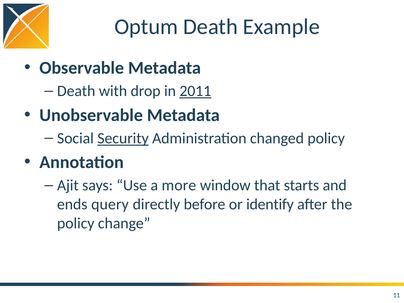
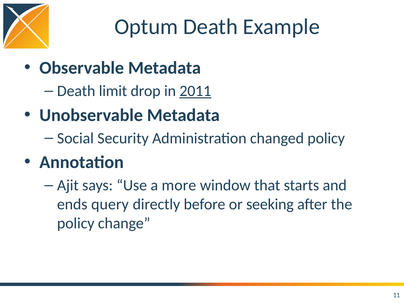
with: with -> limit
Security underline: present -> none
identify: identify -> seeking
